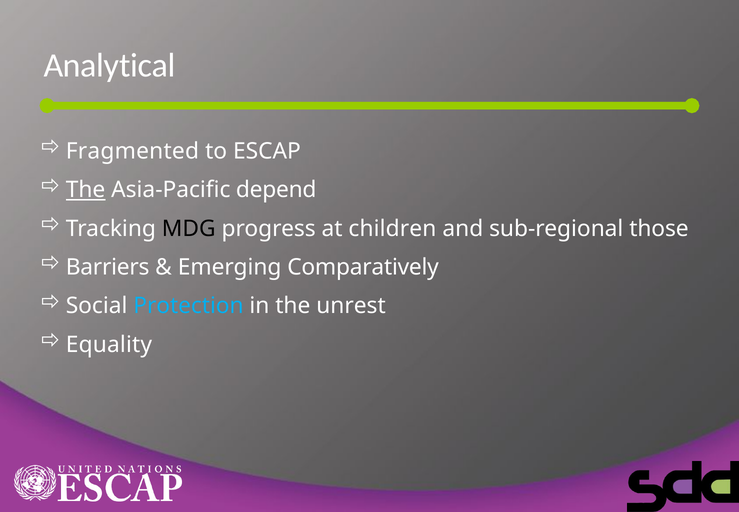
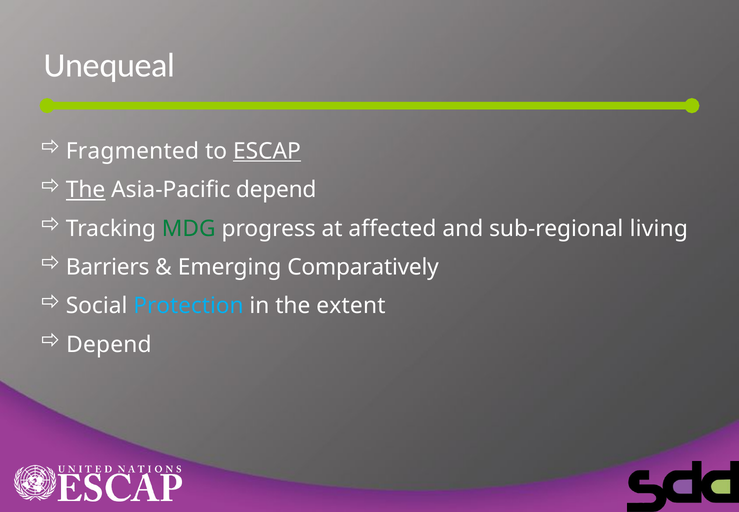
Analytical: Analytical -> Unequeal
ESCAP underline: none -> present
MDG colour: black -> green
children: children -> affected
those: those -> living
unrest: unrest -> extent
Equality at (109, 344): Equality -> Depend
